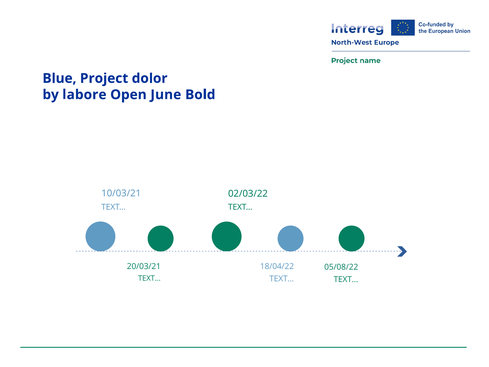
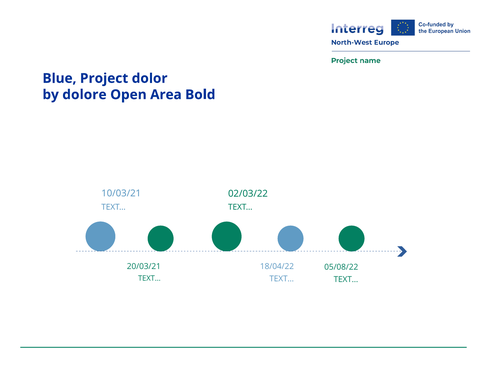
labore: labore -> dolore
June: June -> Area
